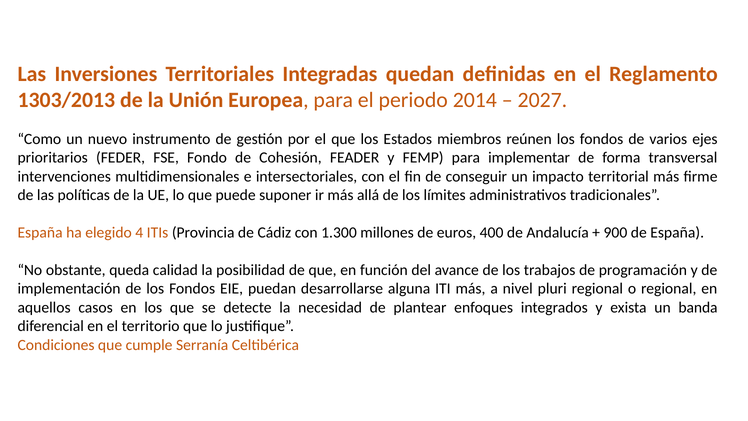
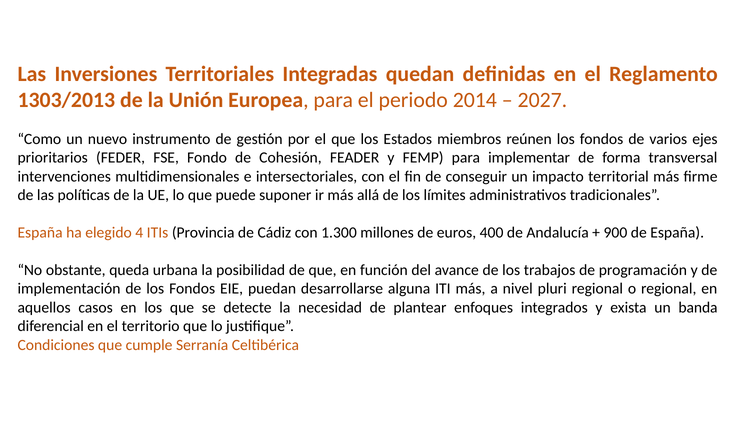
calidad: calidad -> urbana
